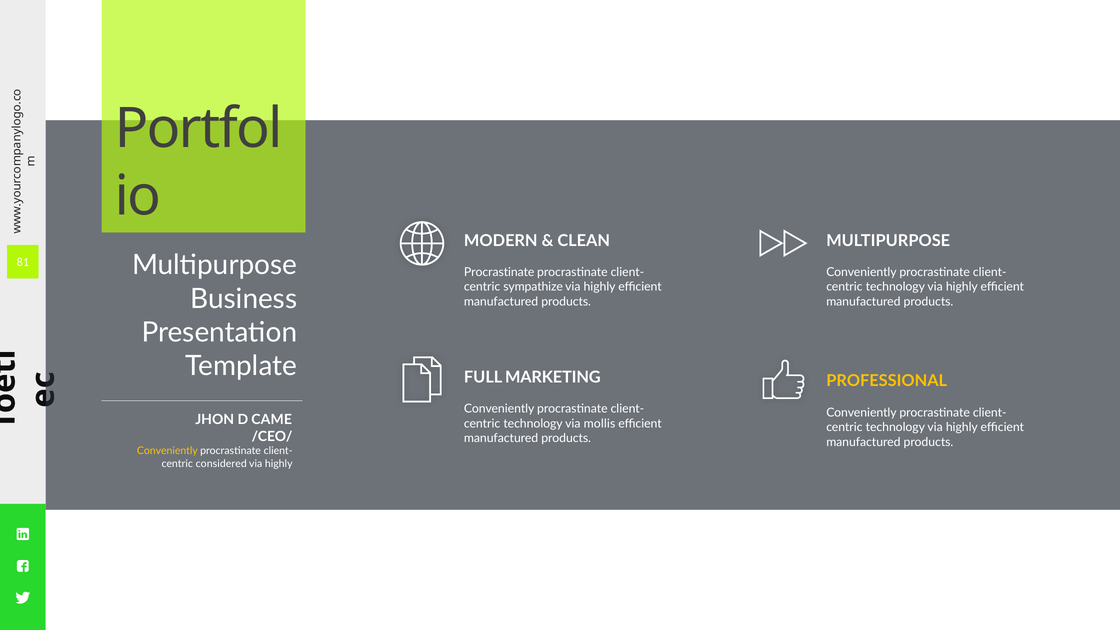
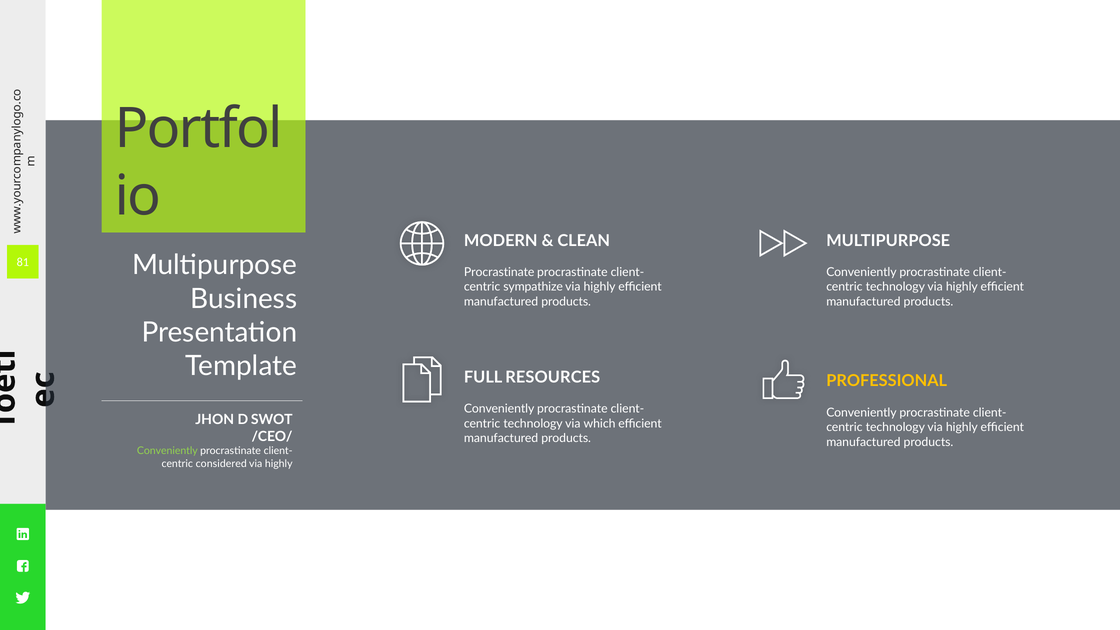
MARKETING: MARKETING -> RESOURCES
CAME: CAME -> SWOT
mollis: mollis -> which
Conveniently at (167, 451) colour: yellow -> light green
